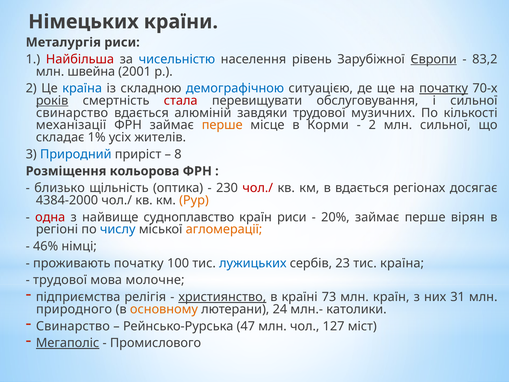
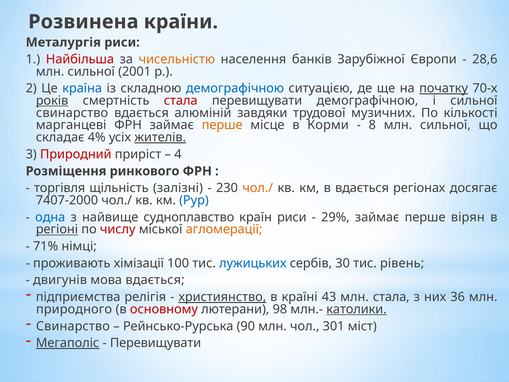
Німецьких: Німецьких -> Розвинена
чисельністю colour: blue -> orange
рівень: рівень -> банків
Європи underline: present -> none
83,2: 83,2 -> 28,6
швейна at (91, 71): швейна -> сильної
перевищувати обслуговування: обслуговування -> демографічною
механізації: механізації -> марганцеві
2 at (372, 125): 2 -> 8
1%: 1% -> 4%
жителів underline: none -> present
Природний colour: blue -> red
8: 8 -> 4
кольорова: кольорова -> ринкового
близько: близько -> торгівля
оптика: оптика -> залізні
чол./ at (258, 188) colour: red -> orange
4384-2000: 4384-2000 -> 7407-2000
Рур colour: orange -> blue
одна colour: red -> blue
20%: 20% -> 29%
регіоні underline: none -> present
числу colour: blue -> red
46%: 46% -> 71%
проживають початку: початку -> хімізації
23: 23 -> 30
тис країна: країна -> рівень
трудової at (60, 280): трудової -> двигунів
мова молочне: молочне -> вдається
73: 73 -> 43
млн країн: країн -> стала
31: 31 -> 36
основному colour: orange -> red
24: 24 -> 98
католики underline: none -> present
47: 47 -> 90
127: 127 -> 301
Промислового at (156, 343): Промислового -> Перевищувати
